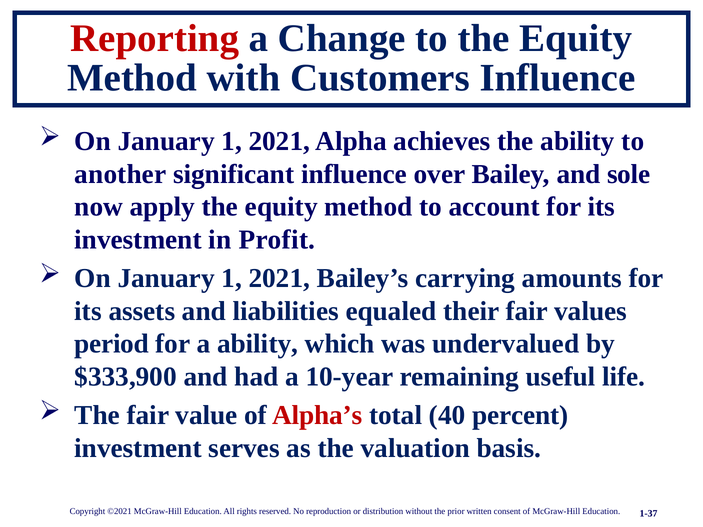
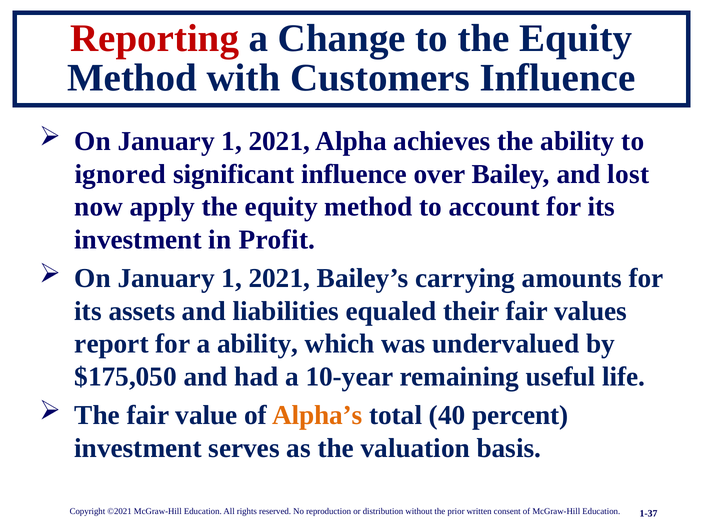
another: another -> ignored
sole: sole -> lost
period: period -> report
$333,900: $333,900 -> $175,050
Alpha’s colour: red -> orange
